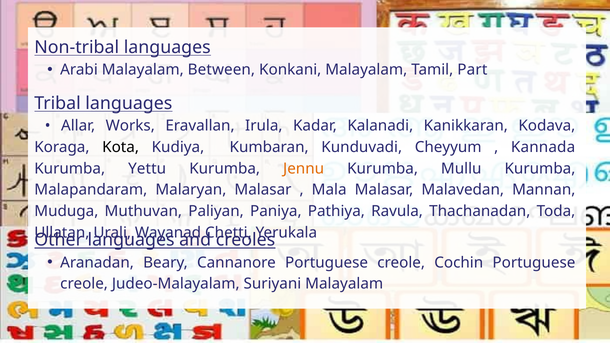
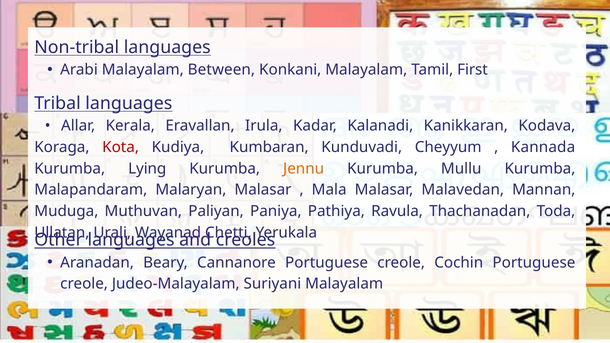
Part: Part -> First
Works: Works -> Kerala
Kota colour: black -> red
Yettu: Yettu -> Lying
